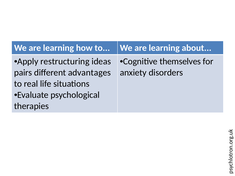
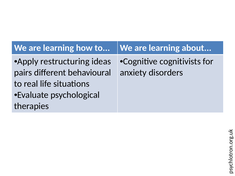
themselves: themselves -> cognitivists
advantages: advantages -> behavioural
